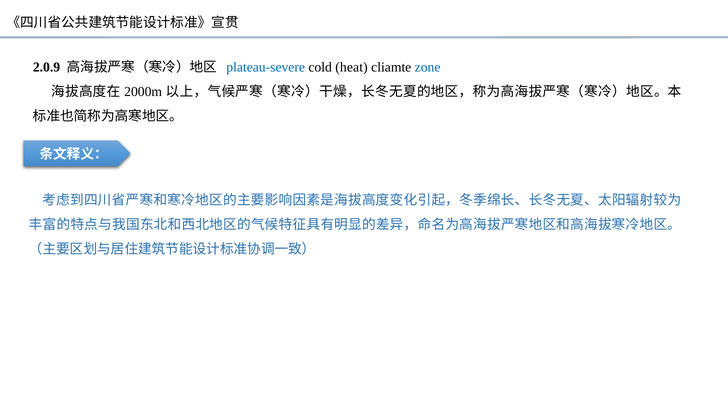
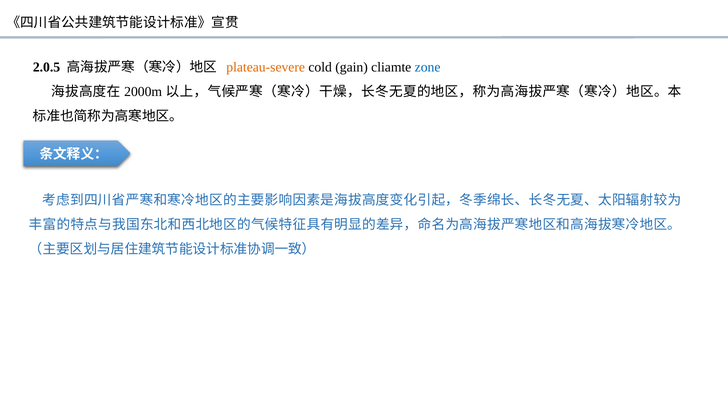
2.0.9: 2.0.9 -> 2.0.5
plateau-severe colour: blue -> orange
heat: heat -> gain
